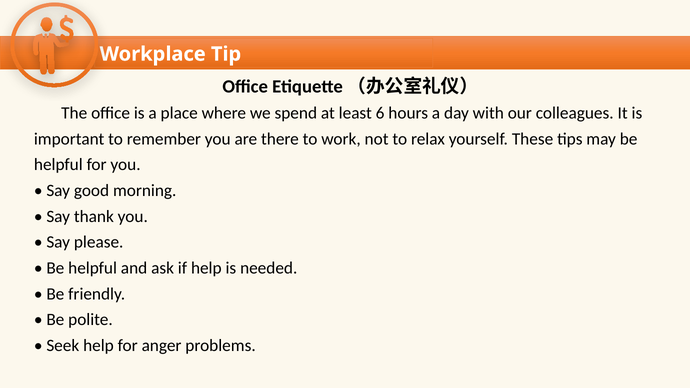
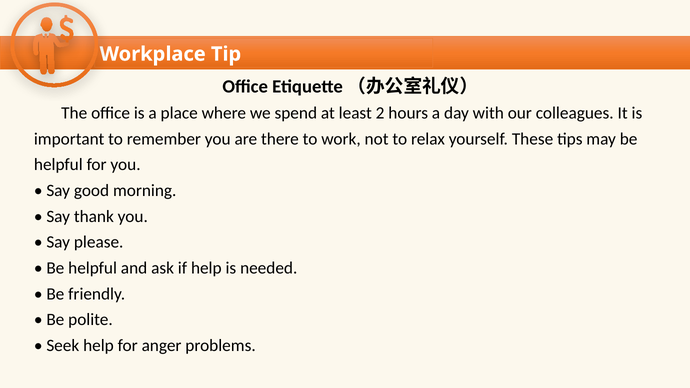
6: 6 -> 2
